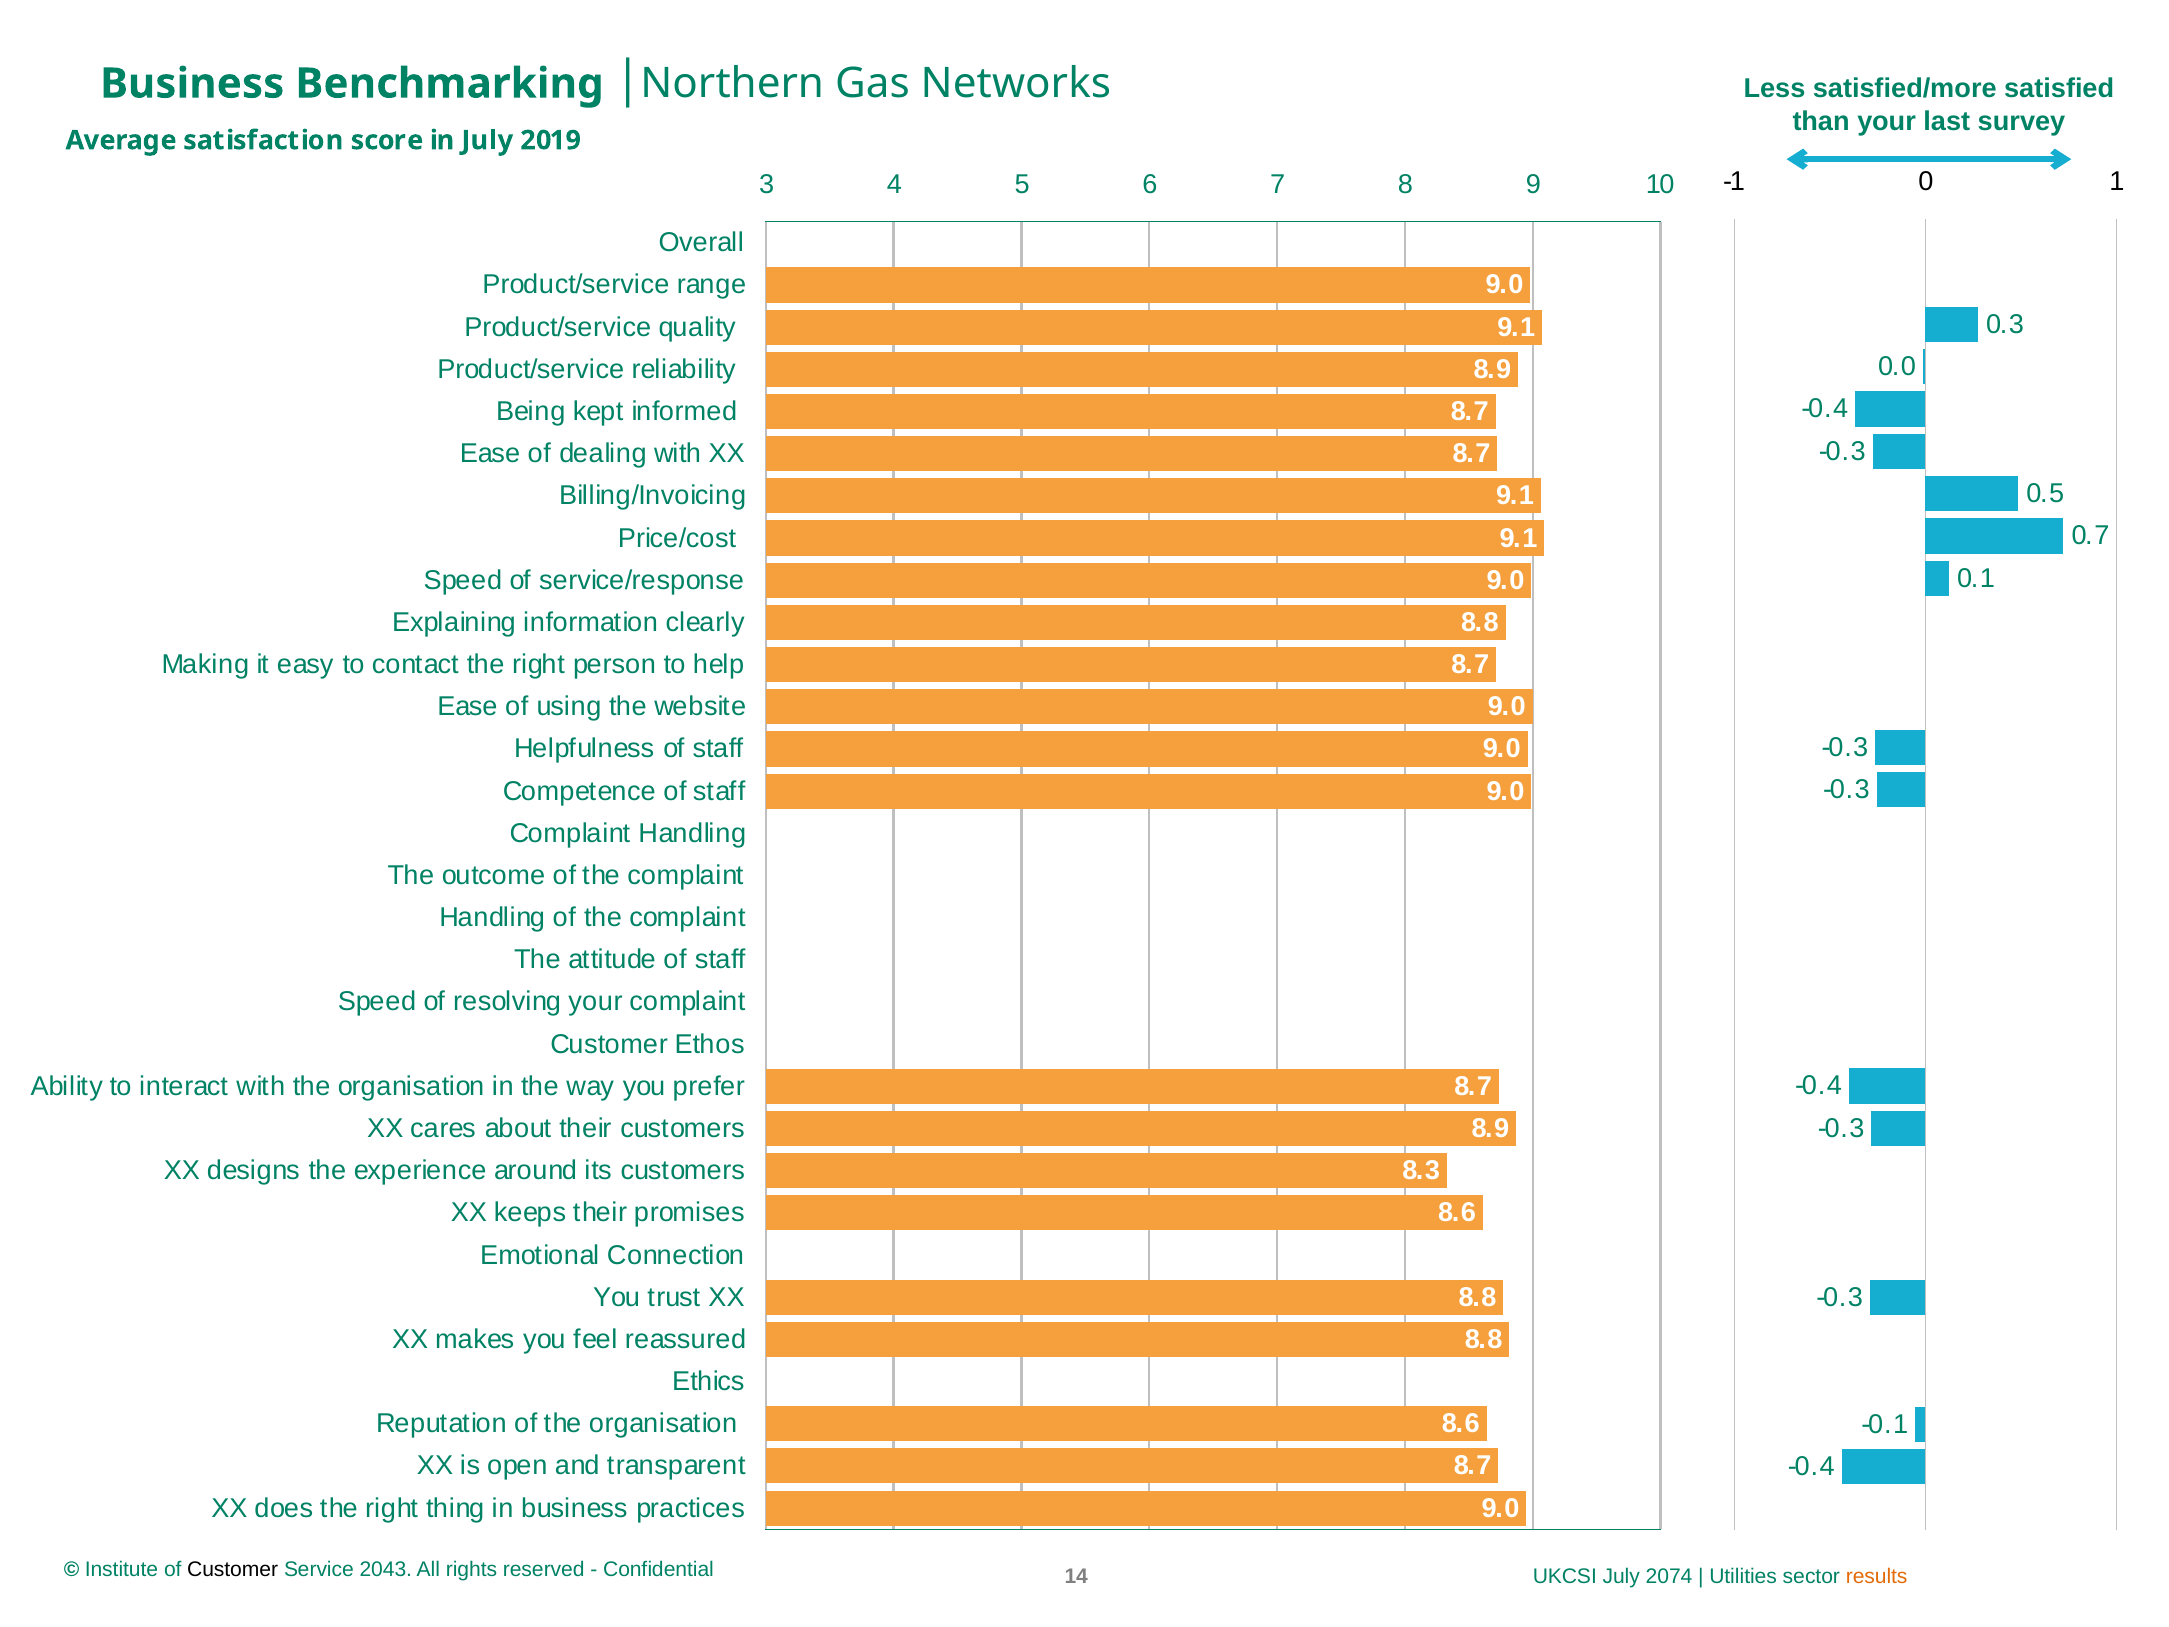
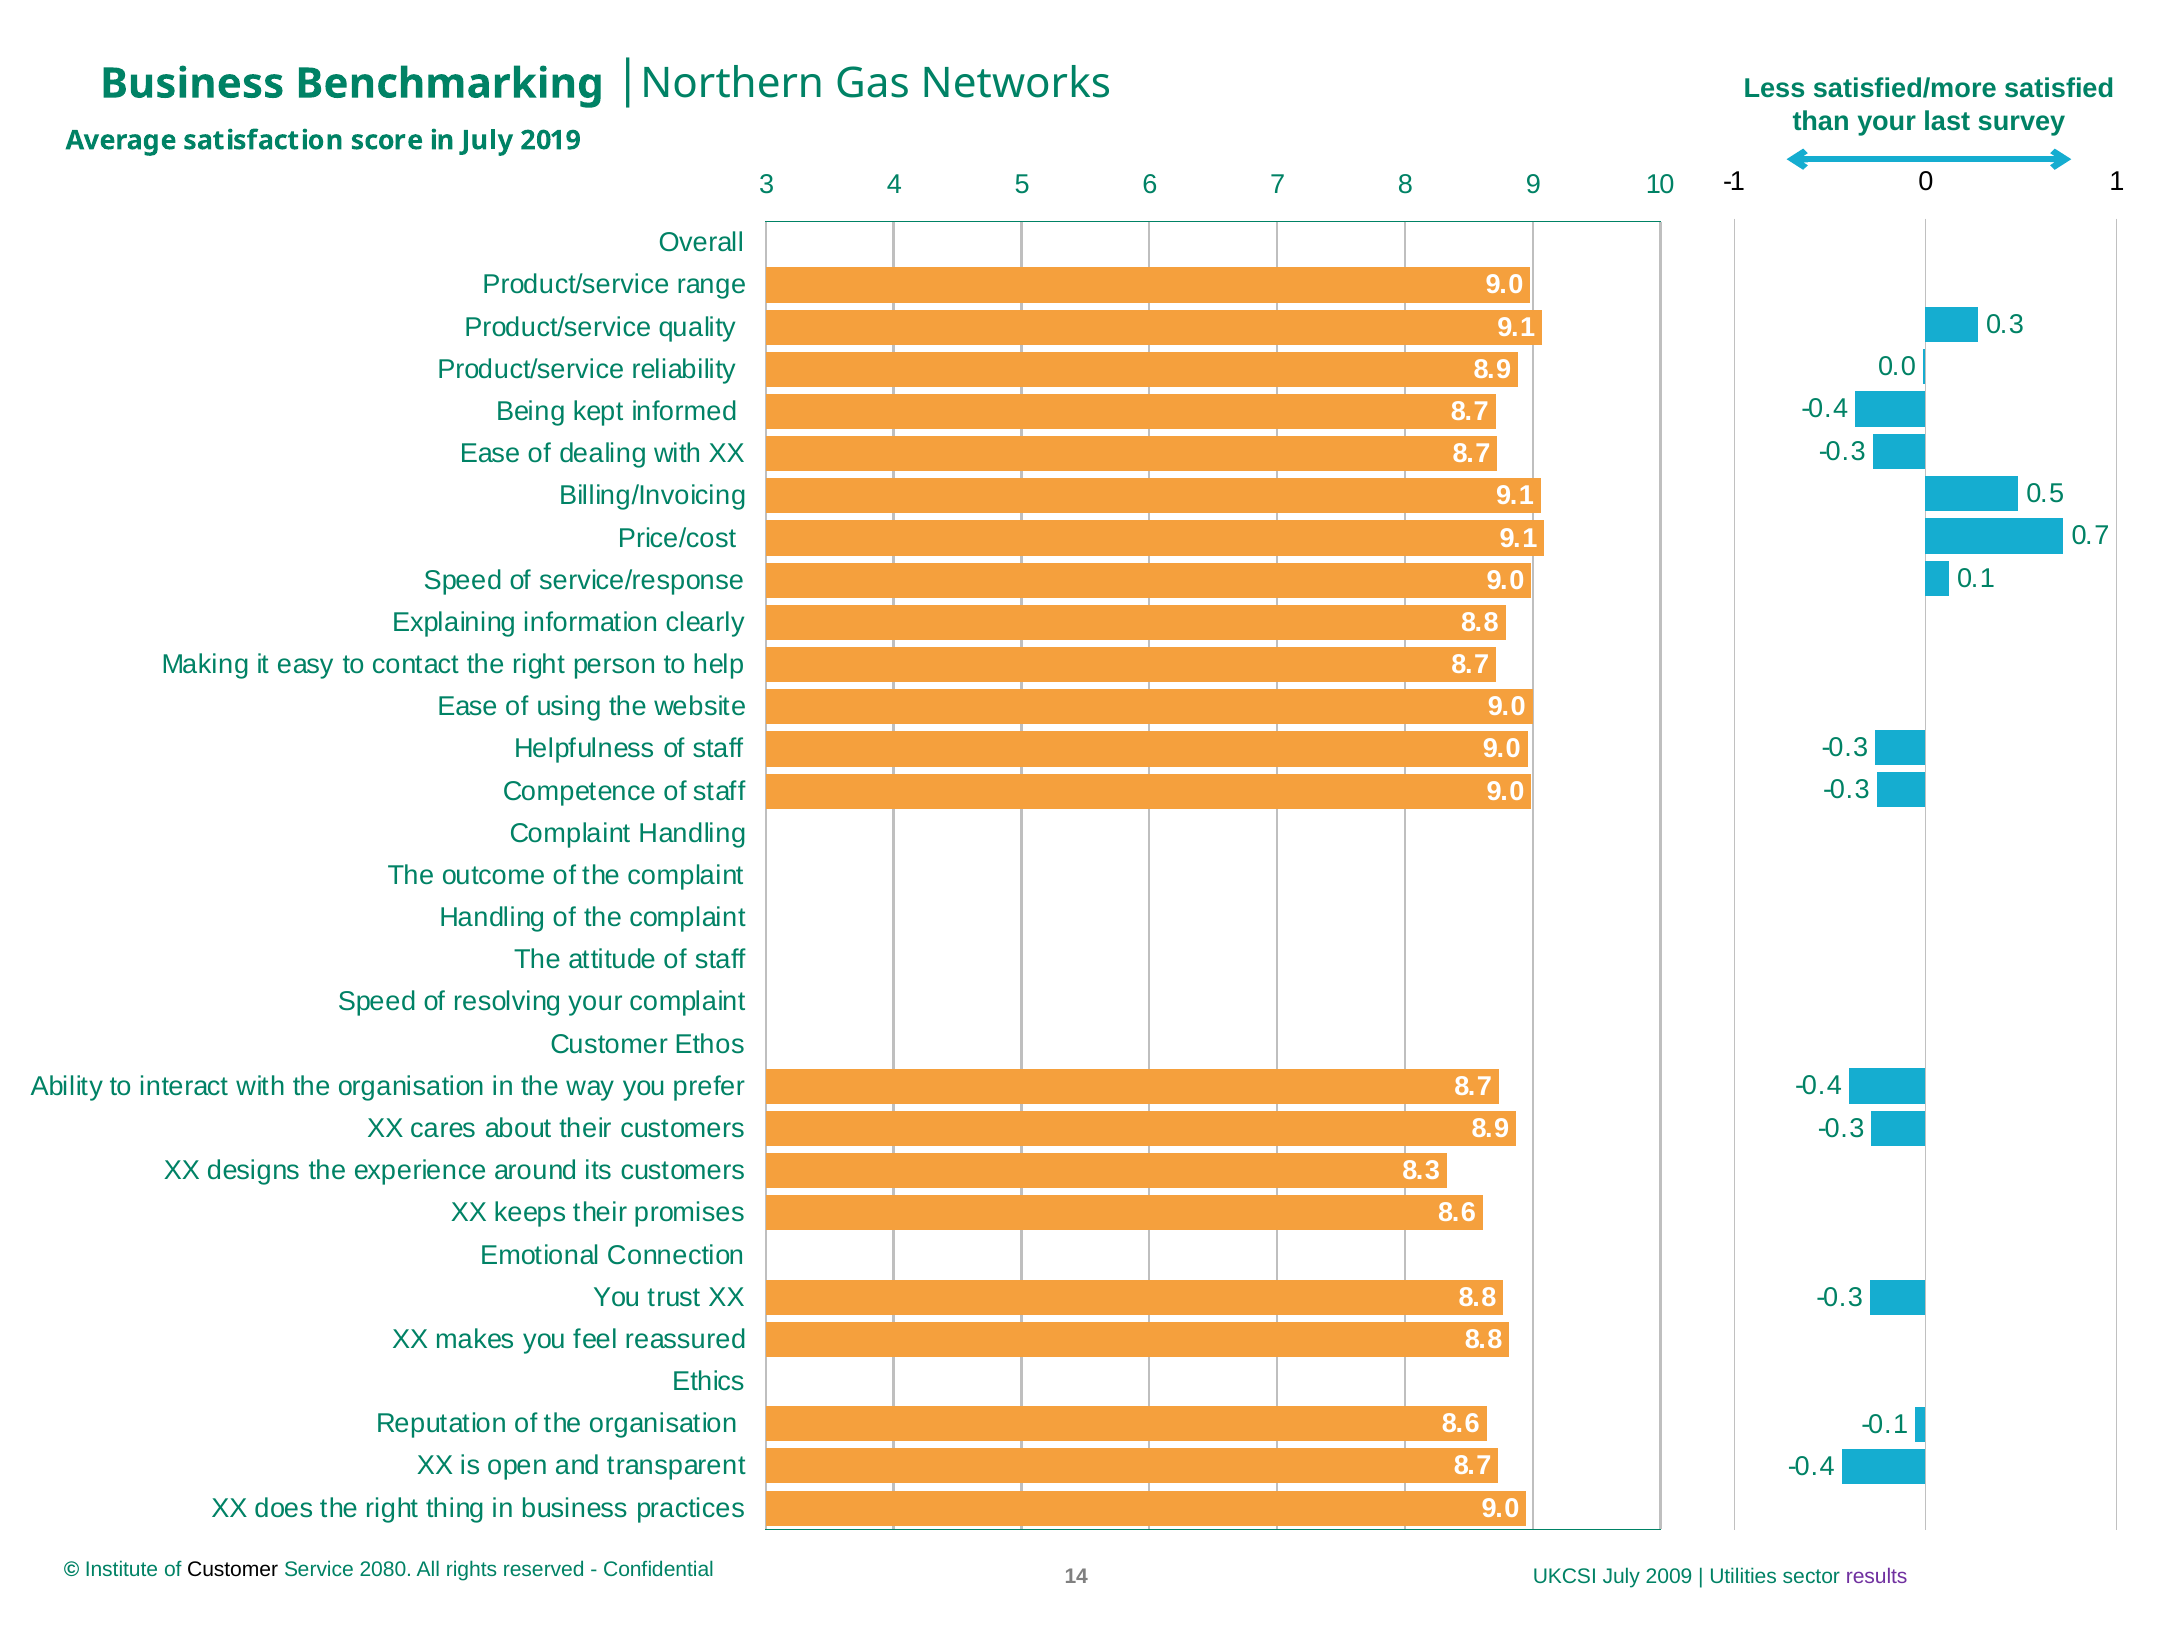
2043: 2043 -> 2080
2074: 2074 -> 2009
results colour: orange -> purple
